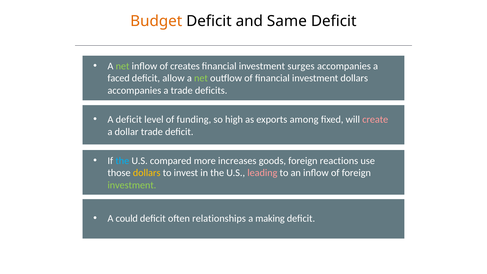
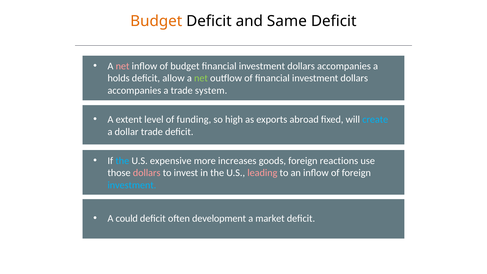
net at (123, 66) colour: light green -> pink
of creates: creates -> budget
surges at (301, 66): surges -> dollars
faced: faced -> holds
deficits: deficits -> system
A deficit: deficit -> extent
among: among -> abroad
create colour: pink -> light blue
compared: compared -> expensive
dollars at (147, 173) colour: yellow -> pink
investment at (132, 185) colour: light green -> light blue
relationships: relationships -> development
making: making -> market
